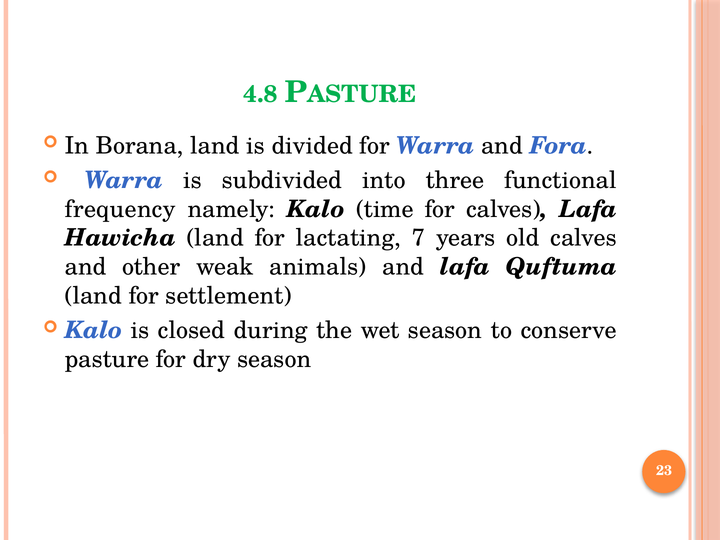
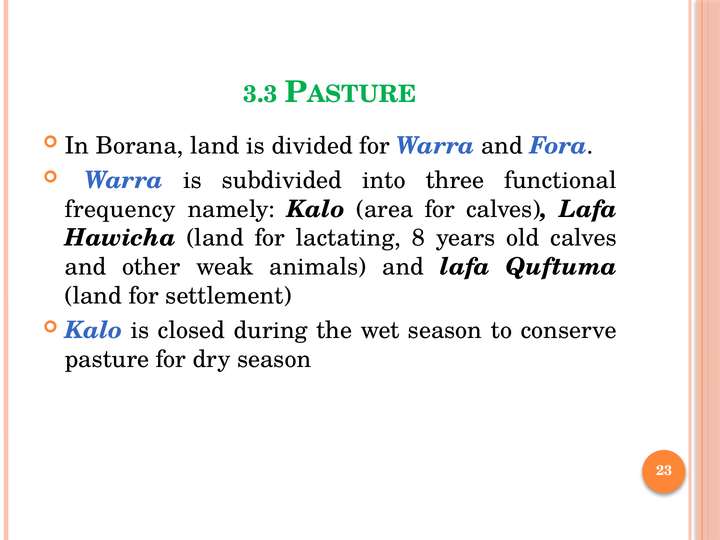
4.8: 4.8 -> 3.3
time: time -> area
7: 7 -> 8
